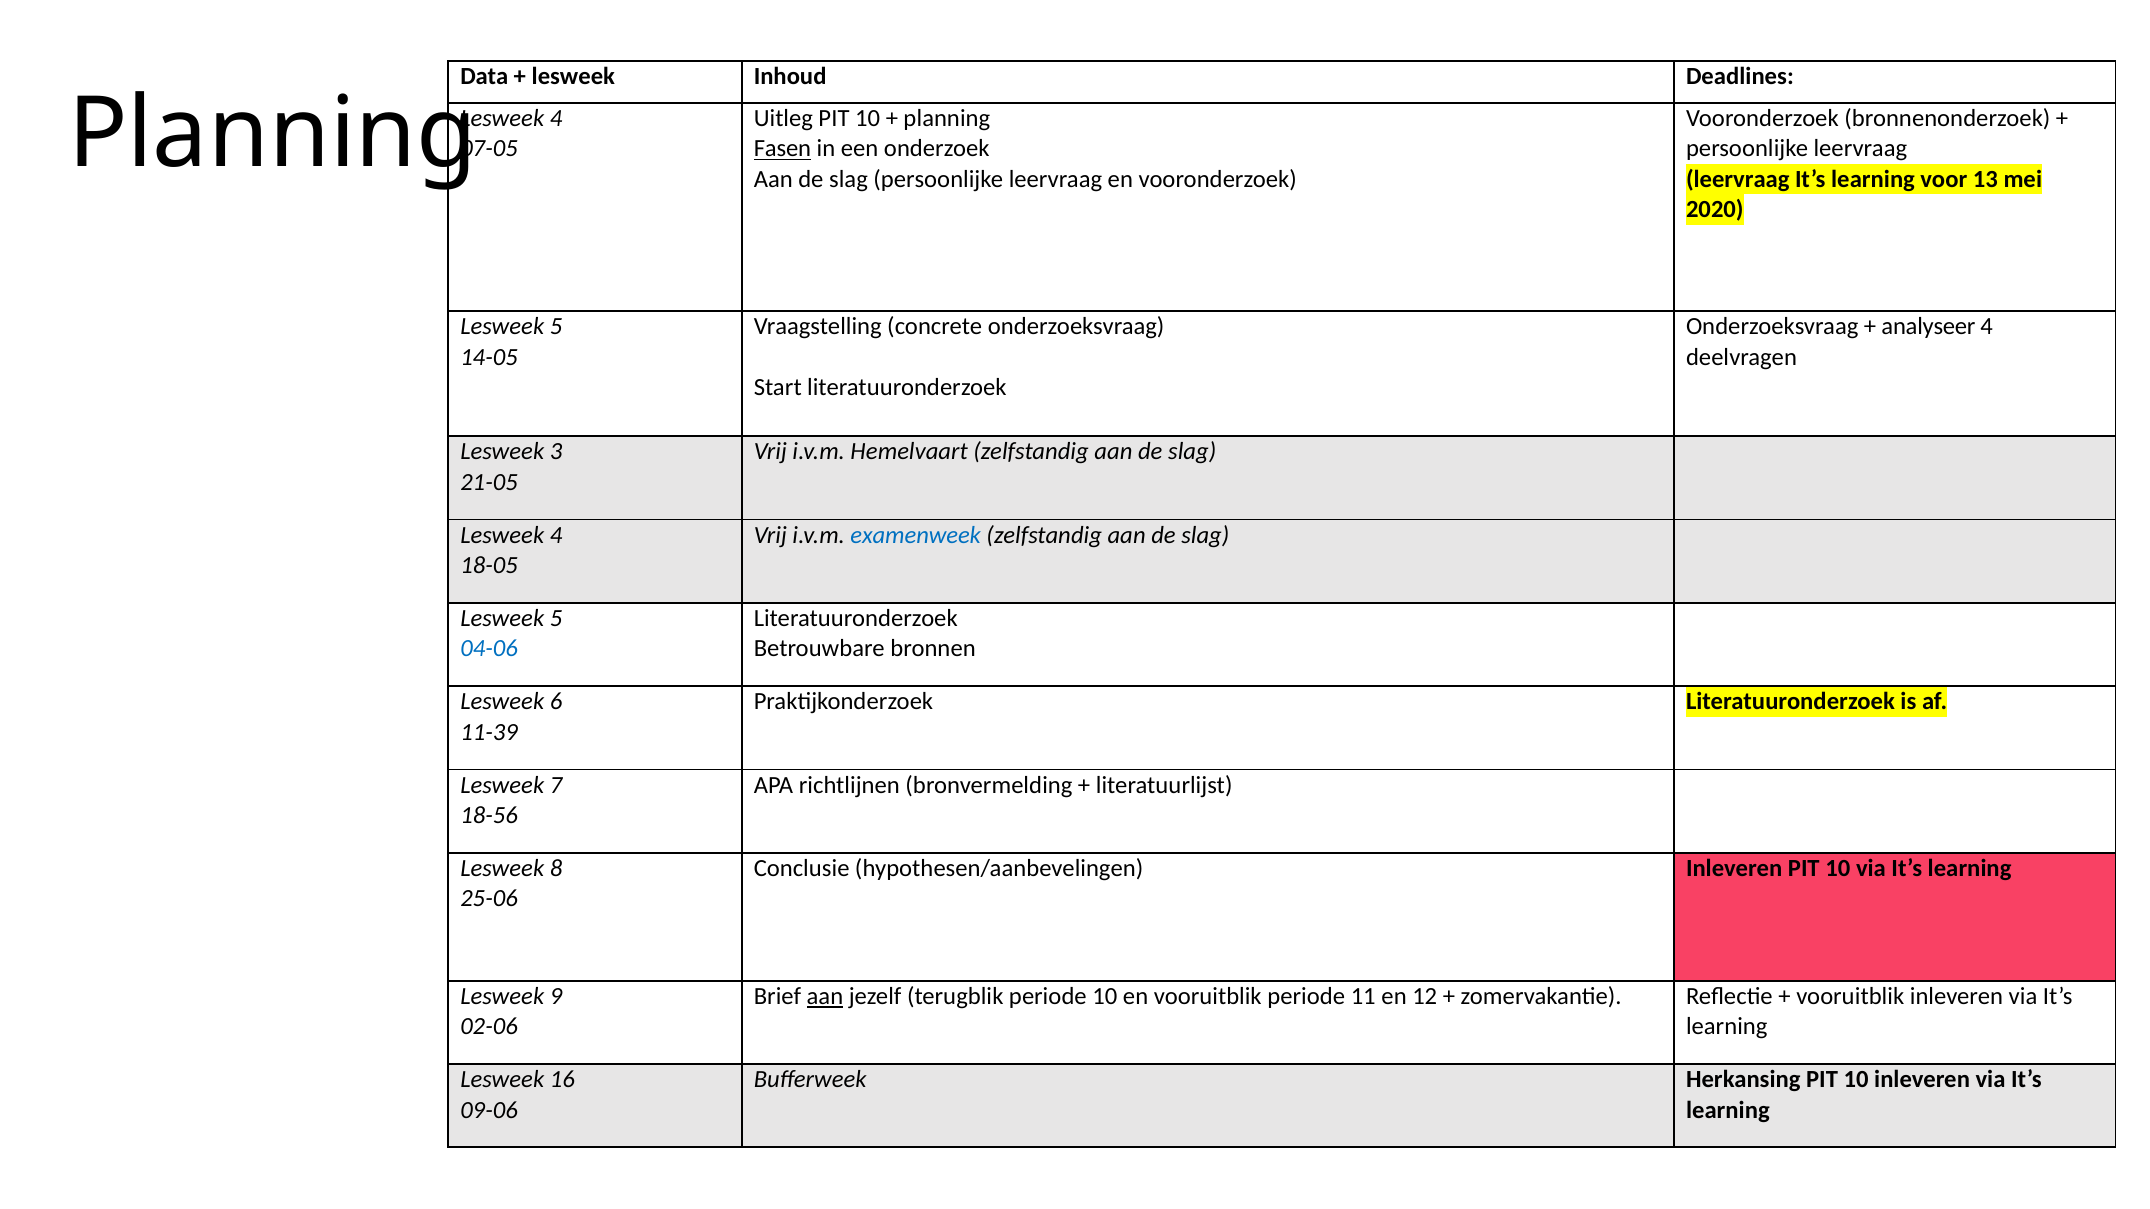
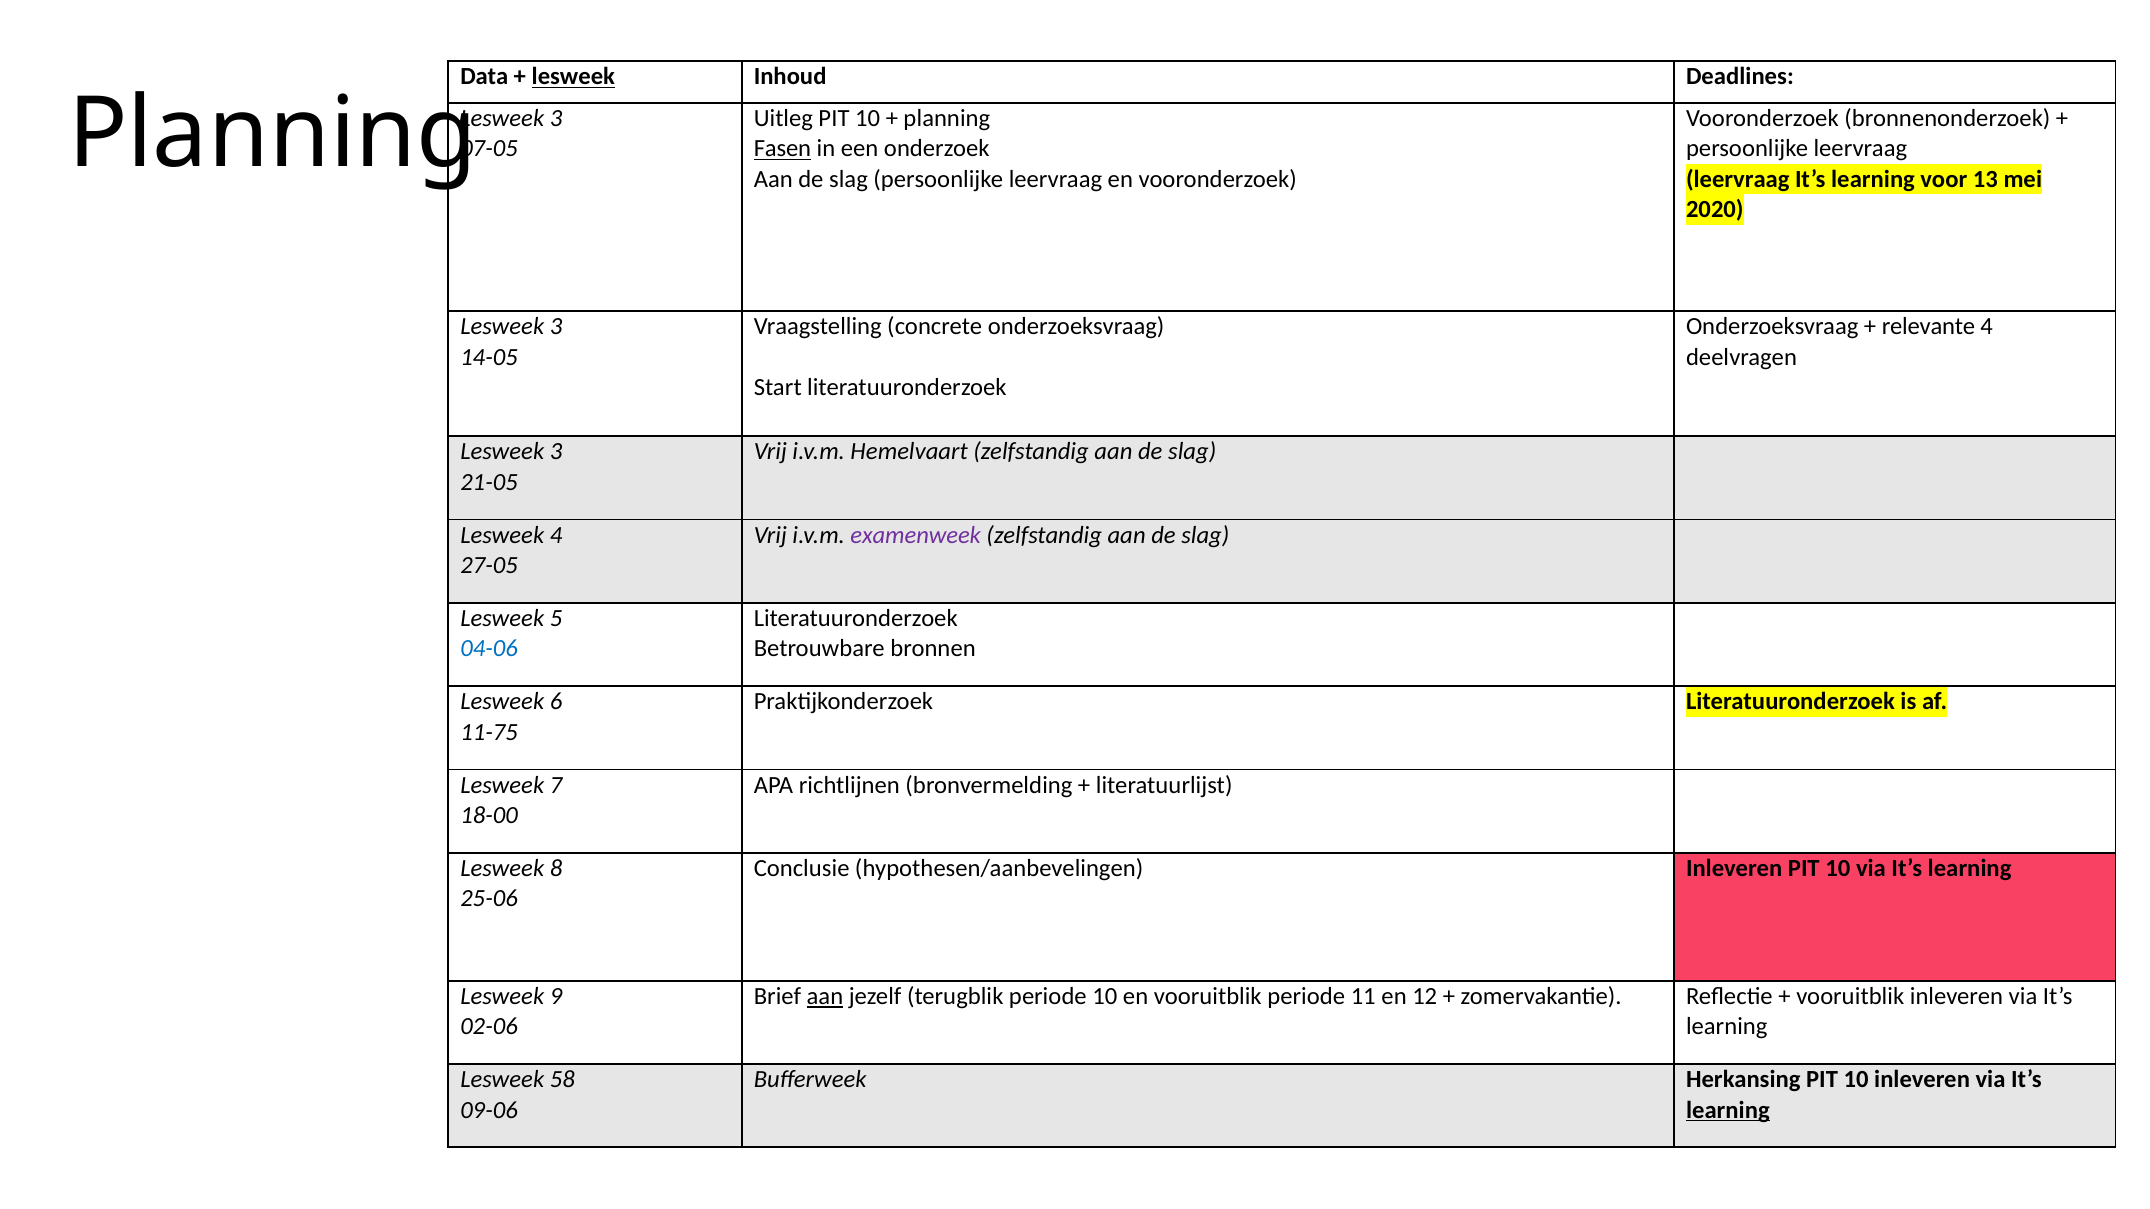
lesweek at (573, 77) underline: none -> present
4 at (556, 118): 4 -> 3
5 at (556, 327): 5 -> 3
analyseer: analyseer -> relevante
examenweek colour: blue -> purple
18-05: 18-05 -> 27-05
11-39: 11-39 -> 11-75
18-56: 18-56 -> 18-00
16: 16 -> 58
learning at (1728, 1110) underline: none -> present
